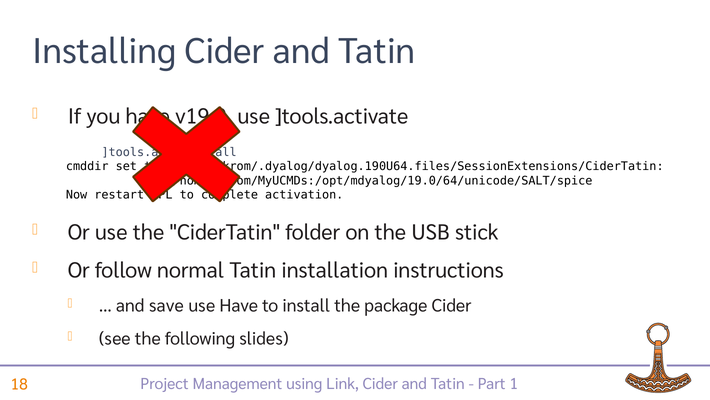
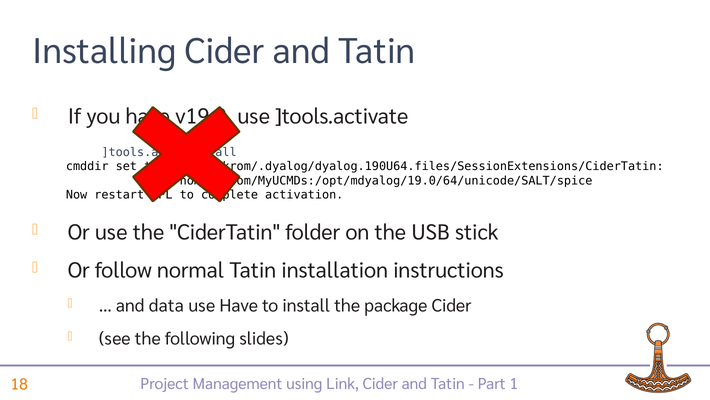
save: save -> data
